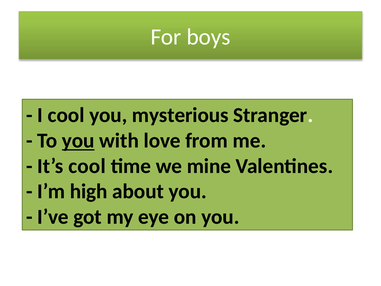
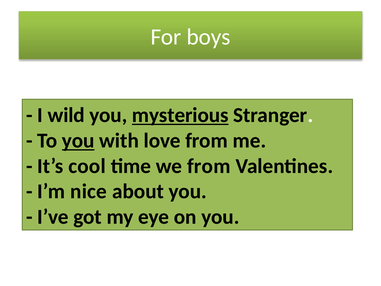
I cool: cool -> wild
mysterious underline: none -> present
we mine: mine -> from
high: high -> nice
